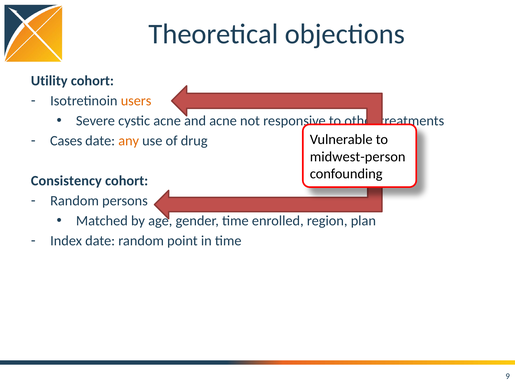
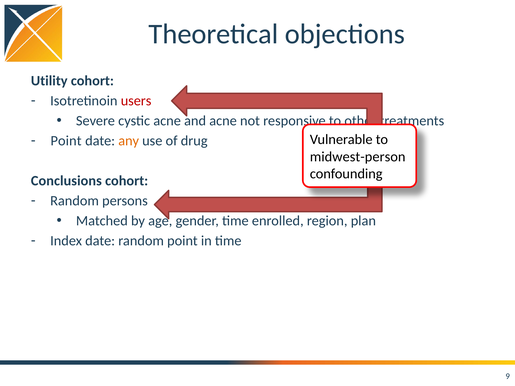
users colour: orange -> red
Cases at (66, 141): Cases -> Point
Consistency: Consistency -> Conclusions
